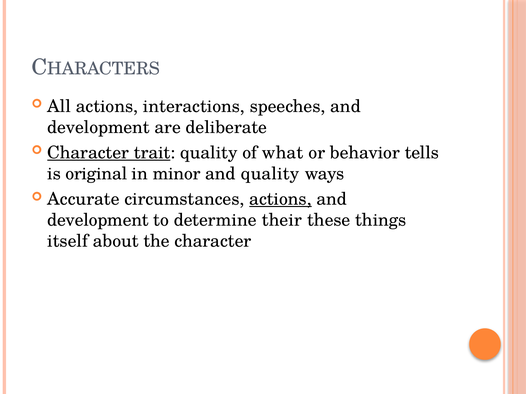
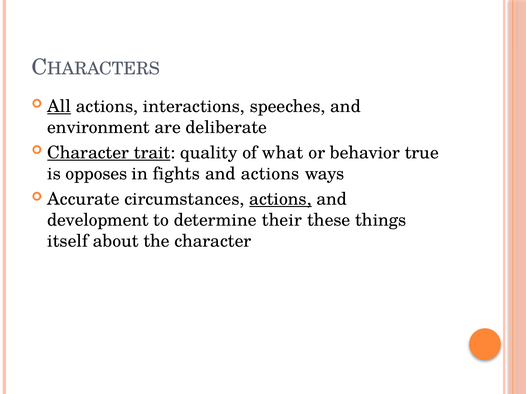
All underline: none -> present
development at (98, 127): development -> environment
tells: tells -> true
original: original -> opposes
minor: minor -> fights
and quality: quality -> actions
